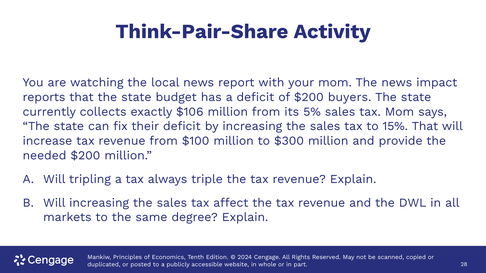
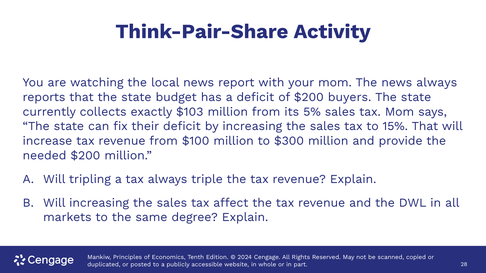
news impact: impact -> always
$106: $106 -> $103
